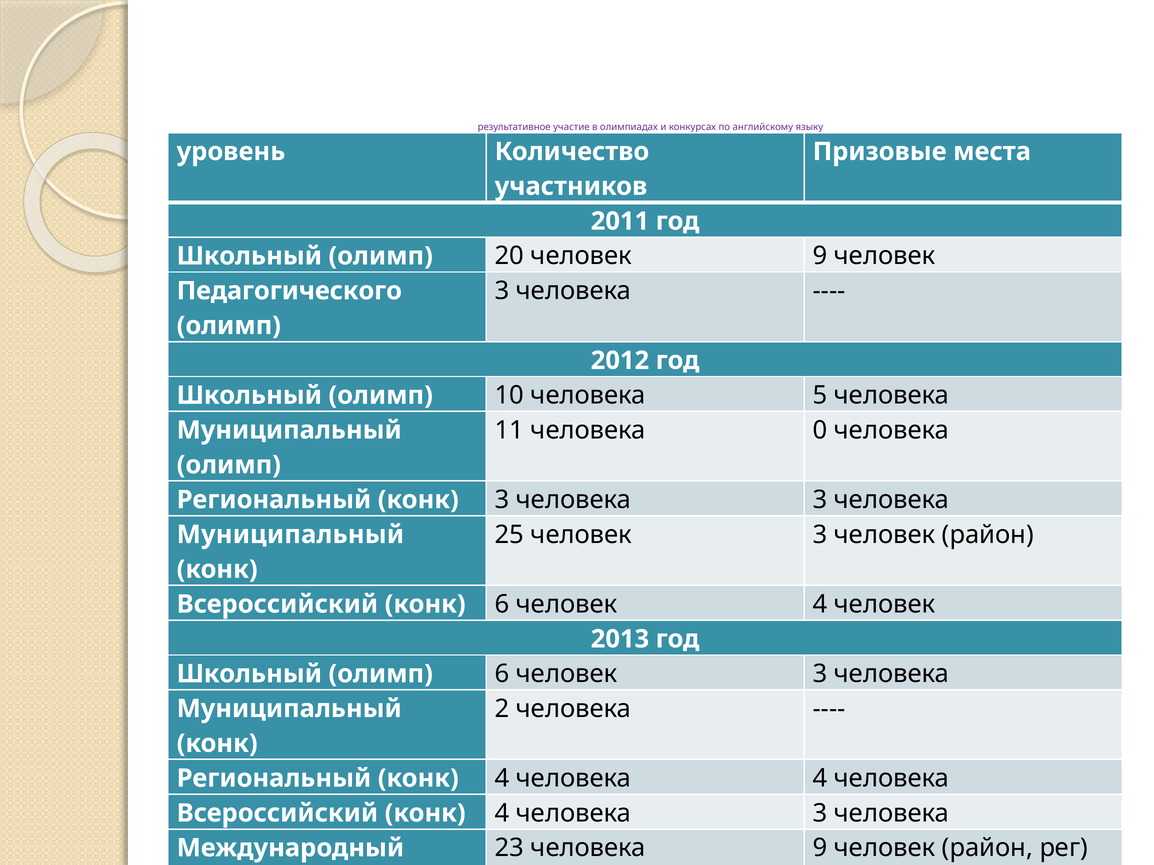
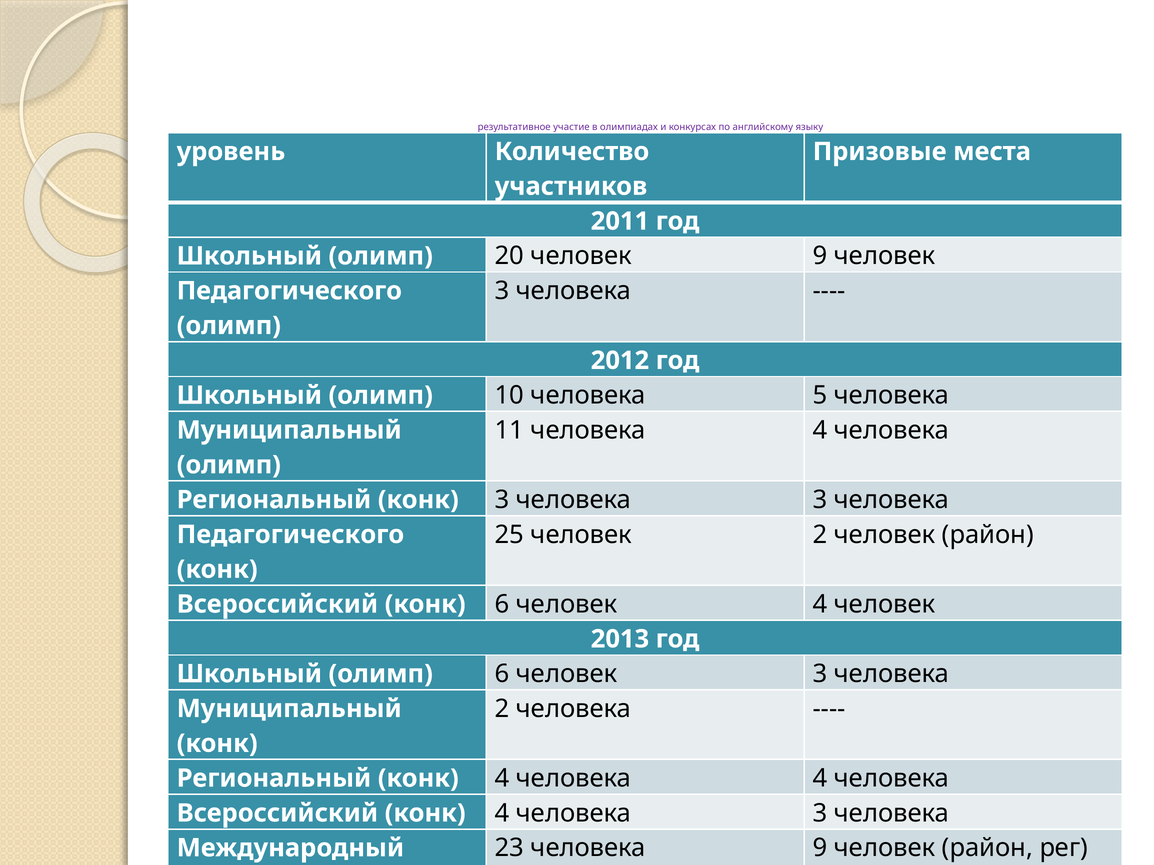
11 человека 0: 0 -> 4
25 человек 3: 3 -> 2
Муниципальный at (290, 535): Муниципальный -> Педагогического
